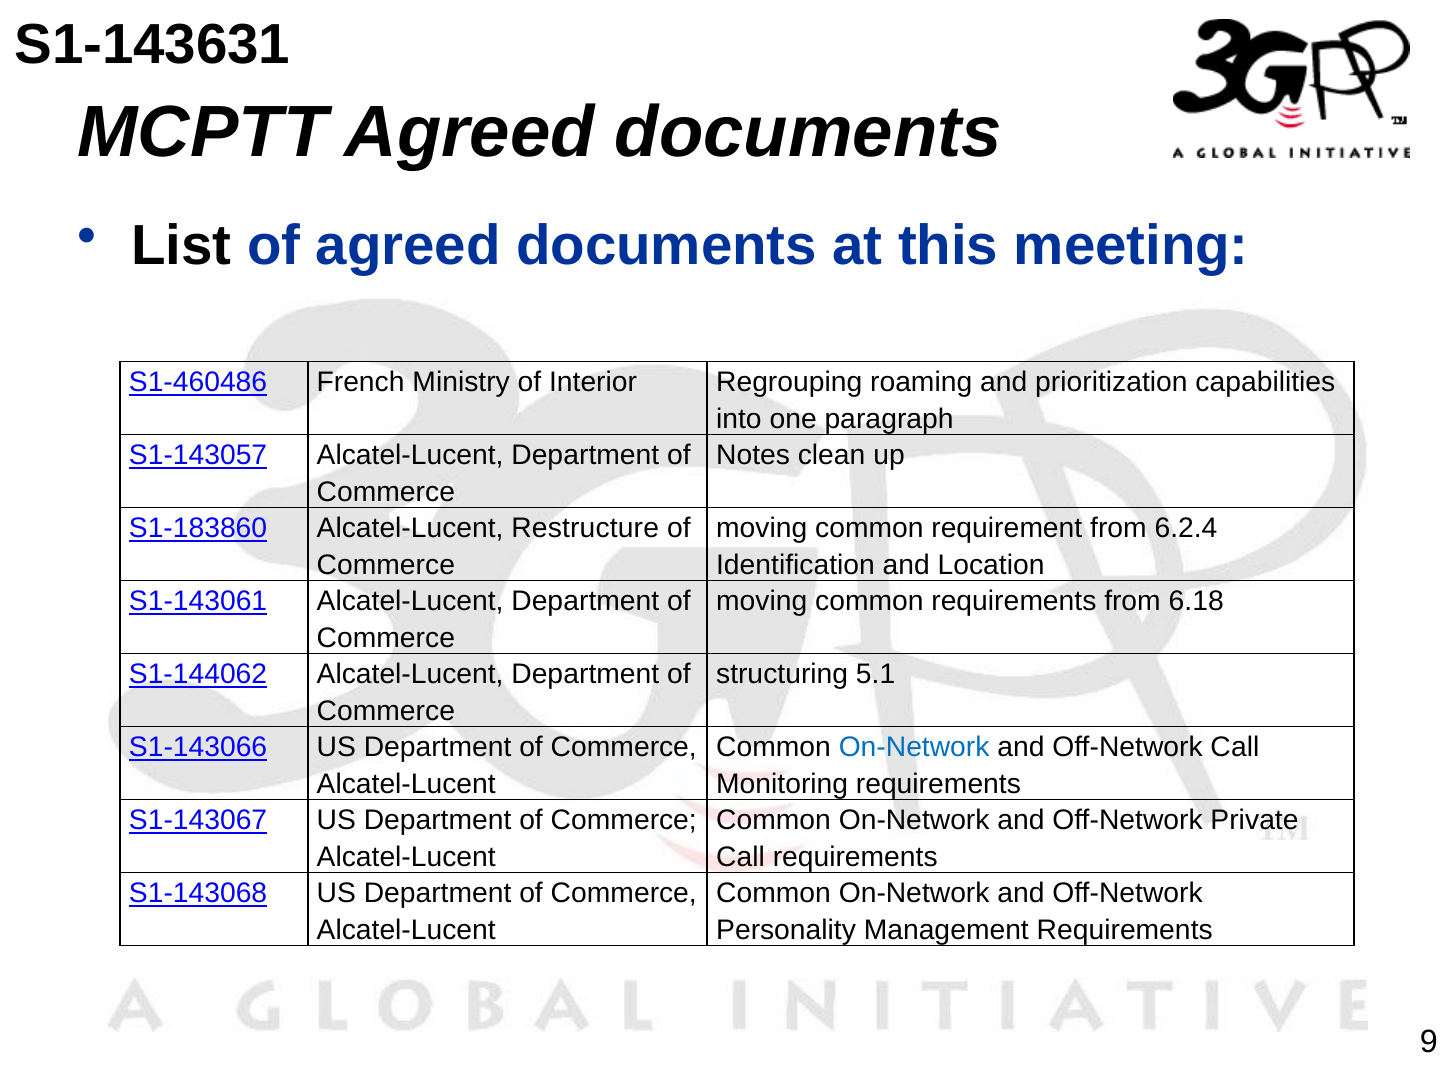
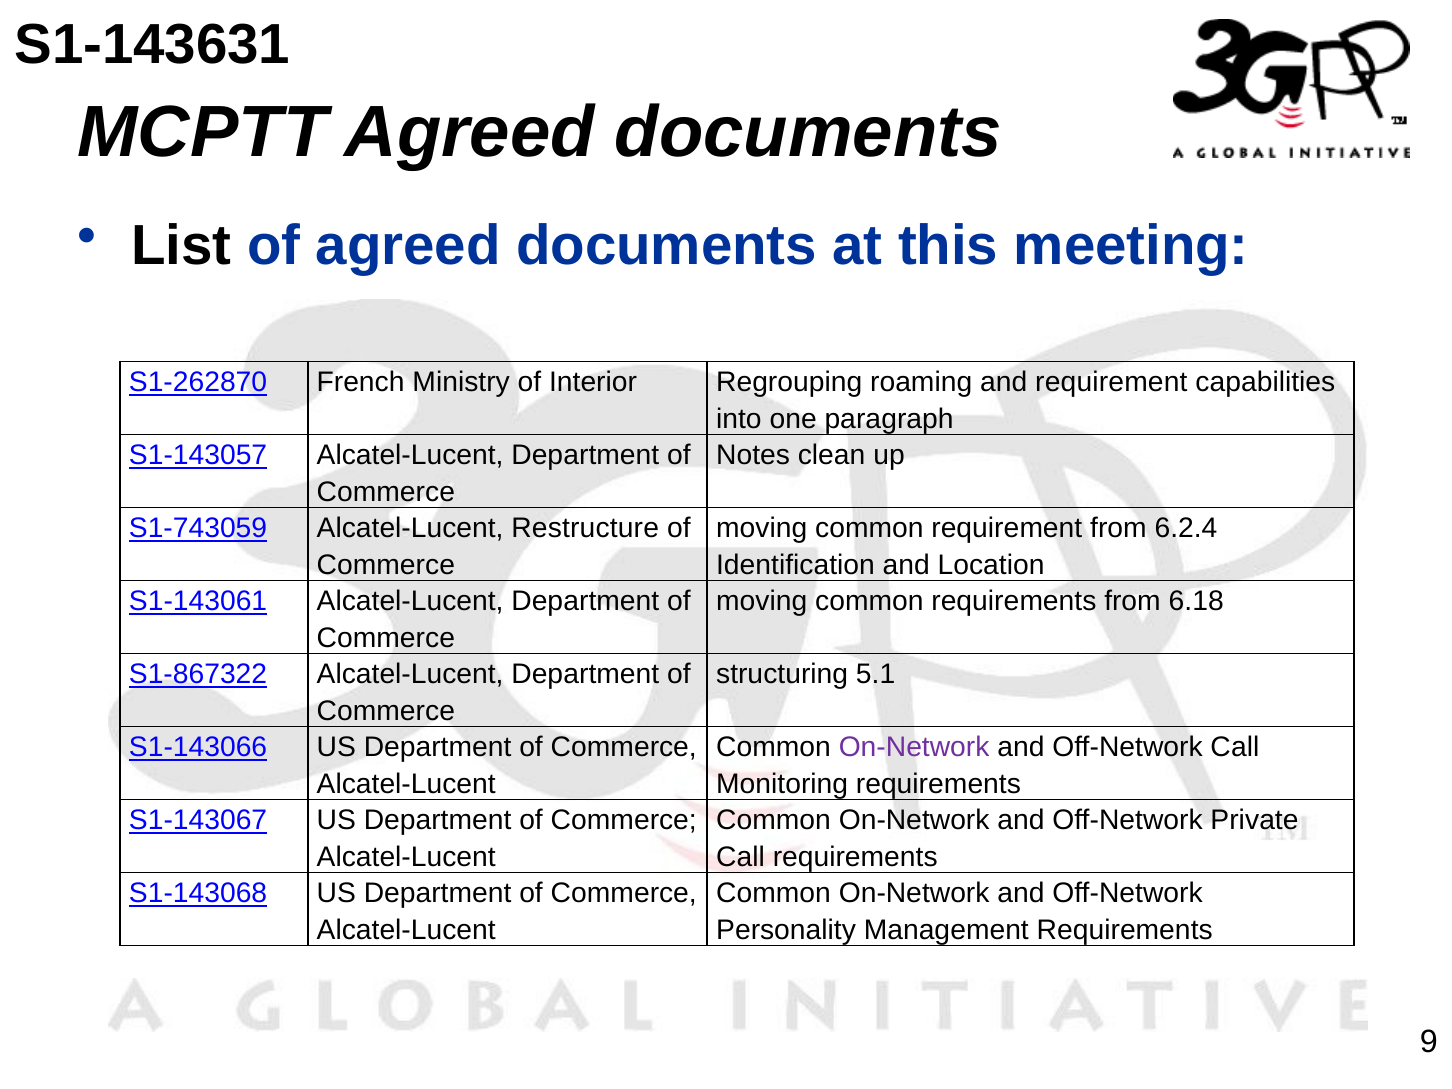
S1-460486: S1-460486 -> S1-262870
and prioritization: prioritization -> requirement
S1-183860: S1-183860 -> S1-743059
S1-144062: S1-144062 -> S1-867322
On-Network at (914, 748) colour: blue -> purple
